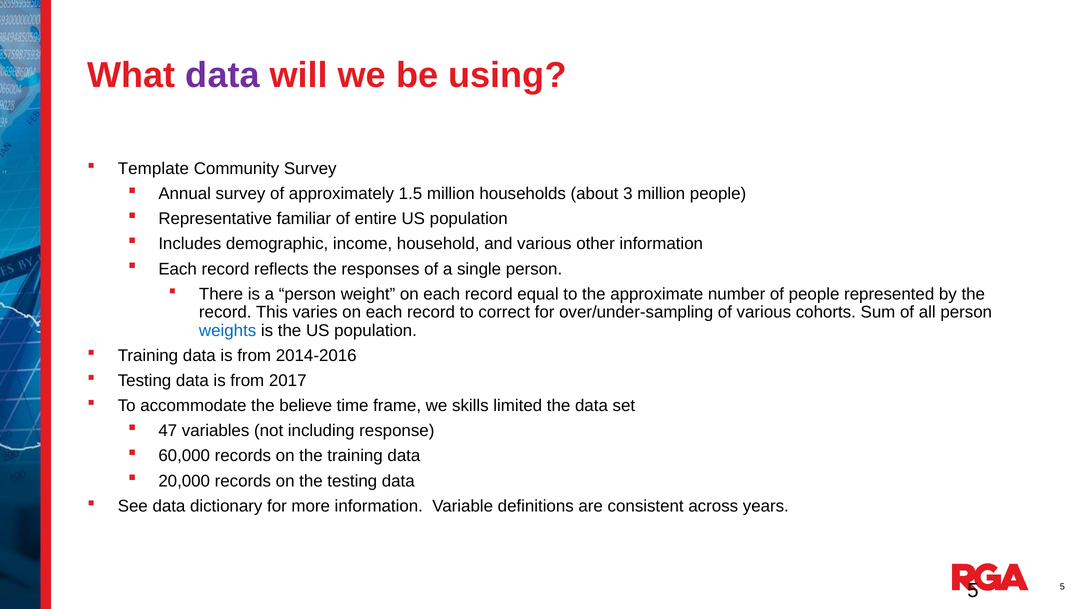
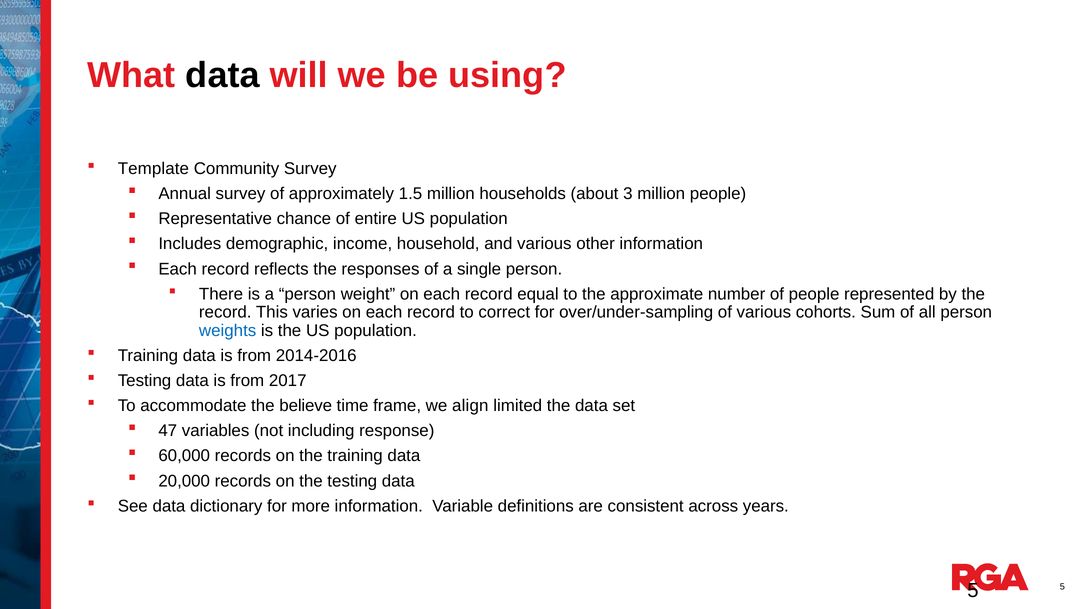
data at (223, 75) colour: purple -> black
familiar: familiar -> chance
skills: skills -> align
